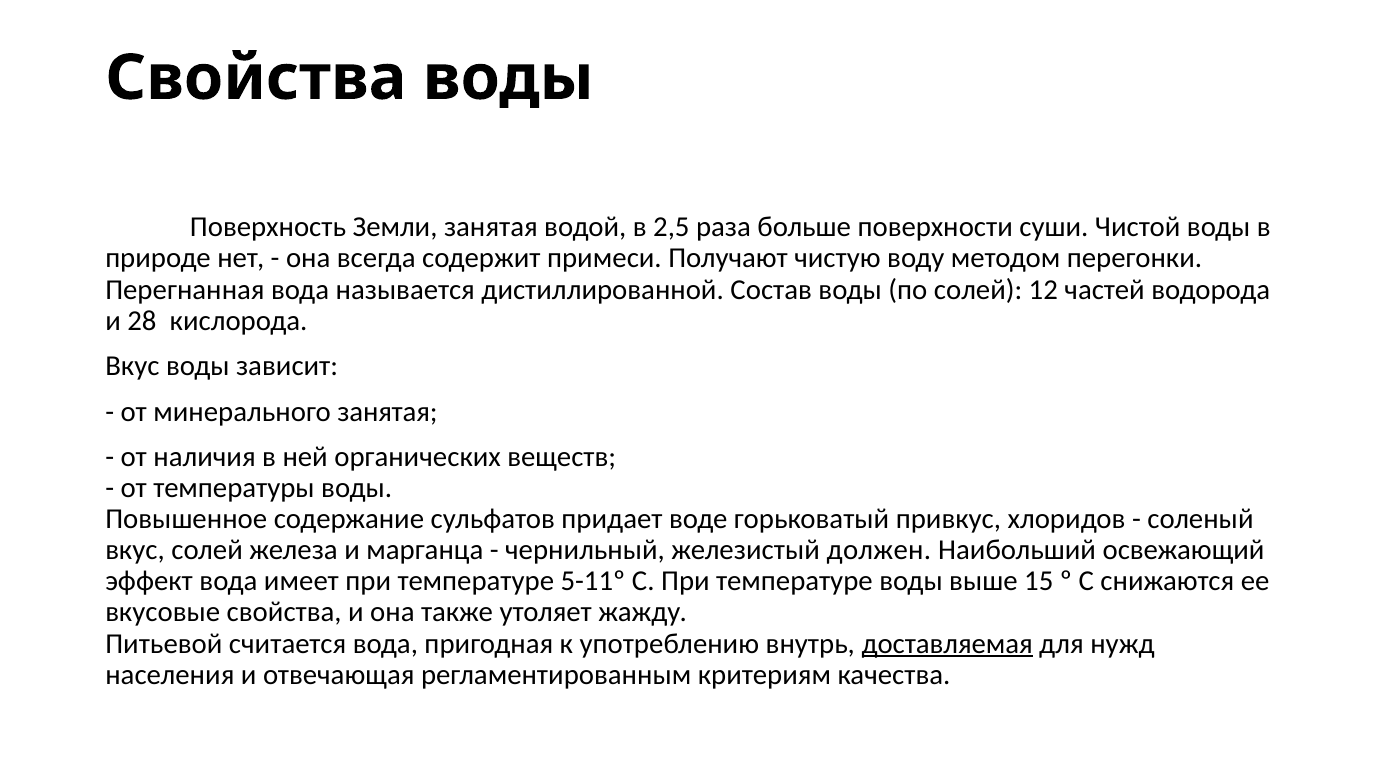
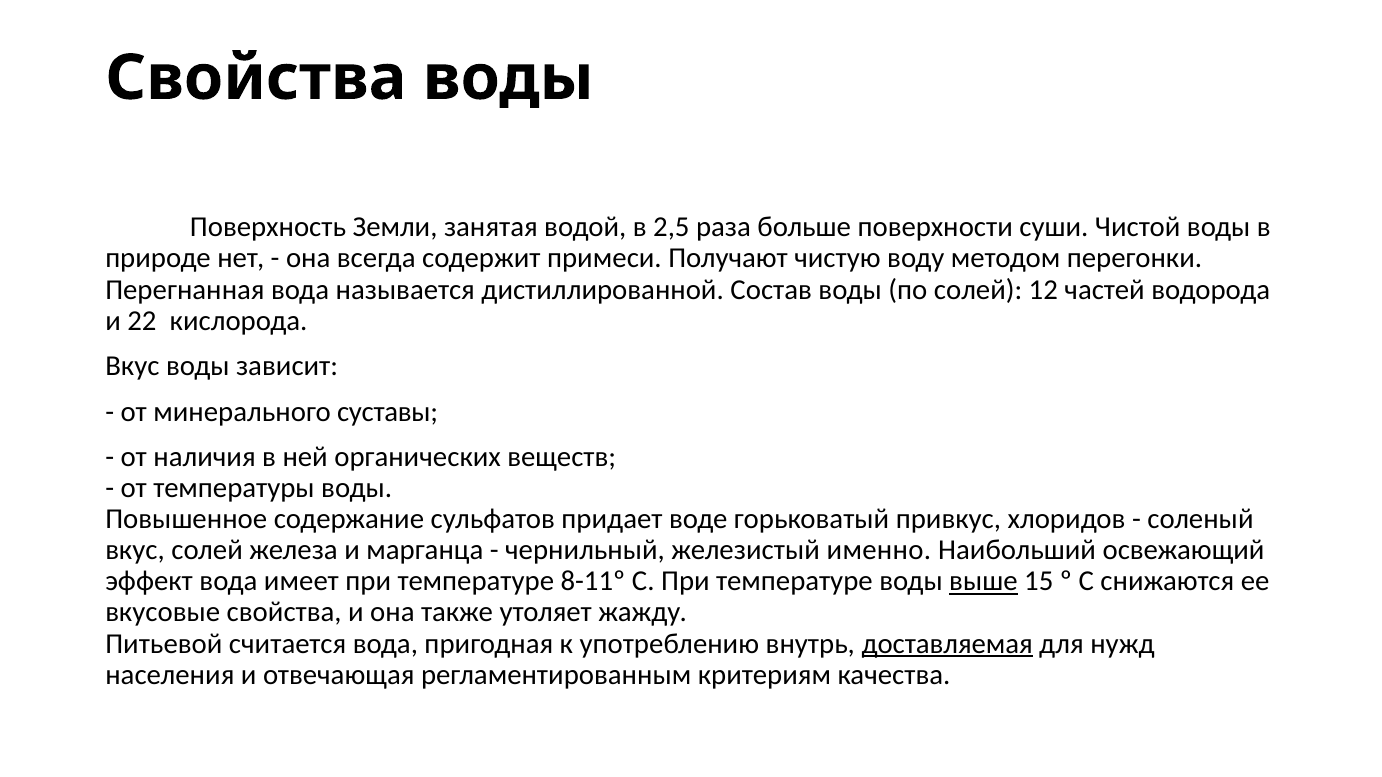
28: 28 -> 22
минерального занятая: занятая -> суставы
должен: должен -> именно
5-11º: 5-11º -> 8-11º
выше underline: none -> present
